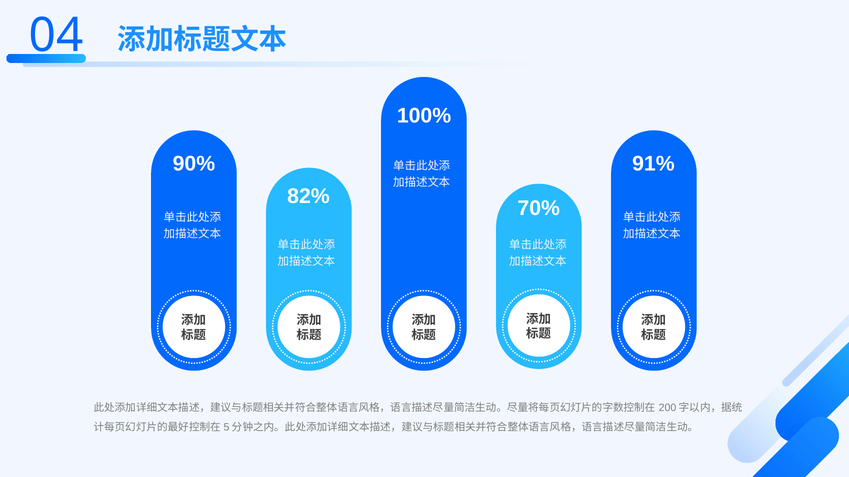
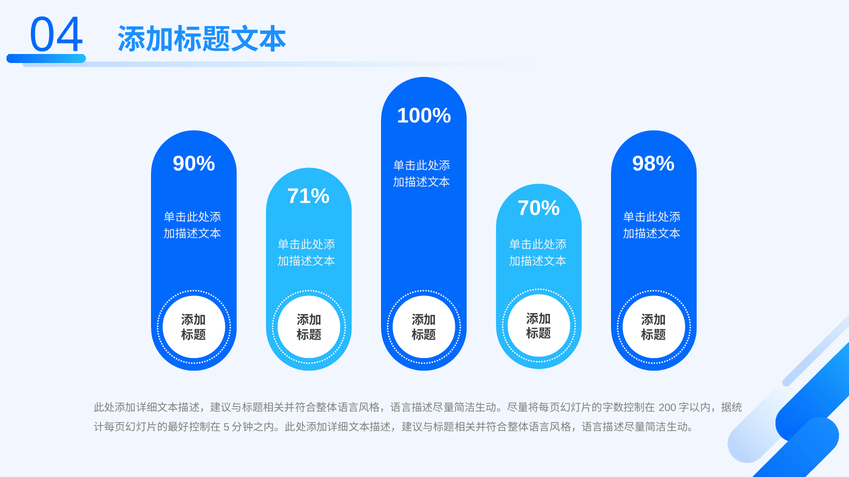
91%: 91% -> 98%
82%: 82% -> 71%
